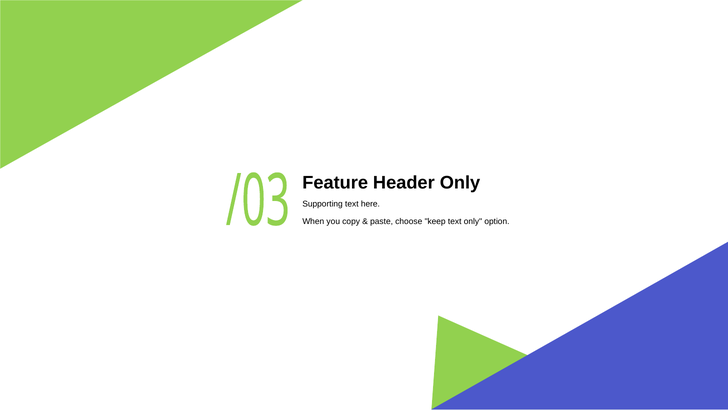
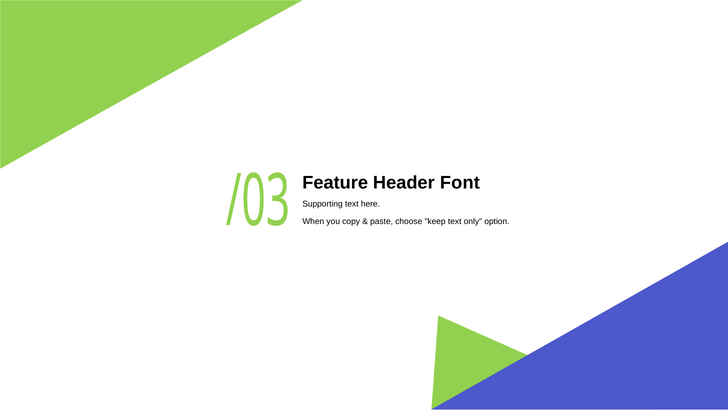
Header Only: Only -> Font
